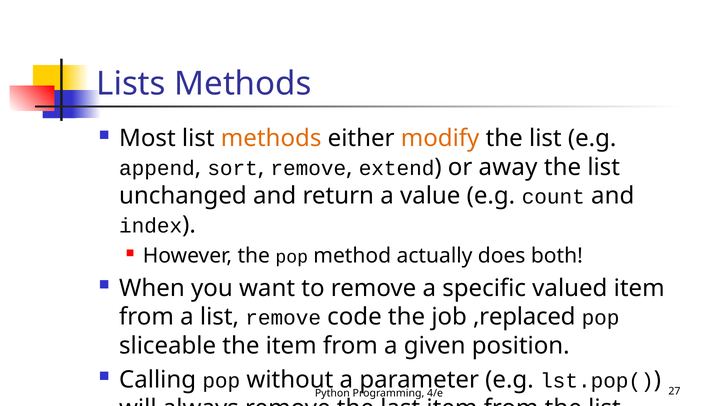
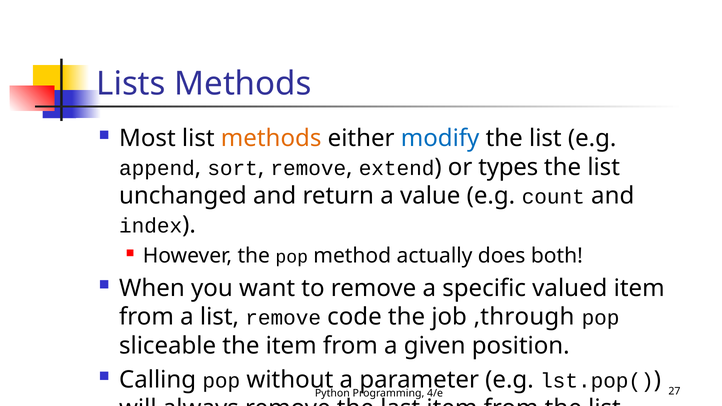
modify colour: orange -> blue
away: away -> types
,replaced: ,replaced -> ,through
